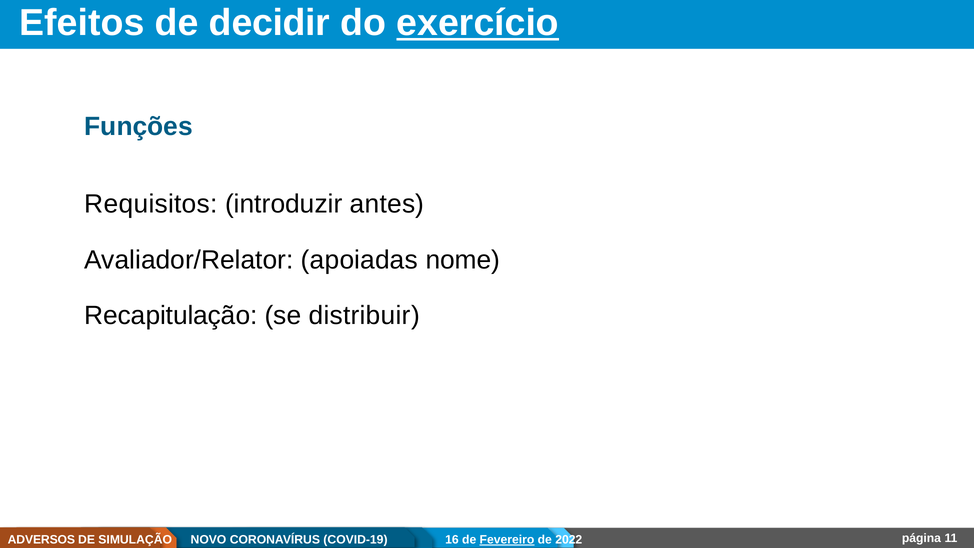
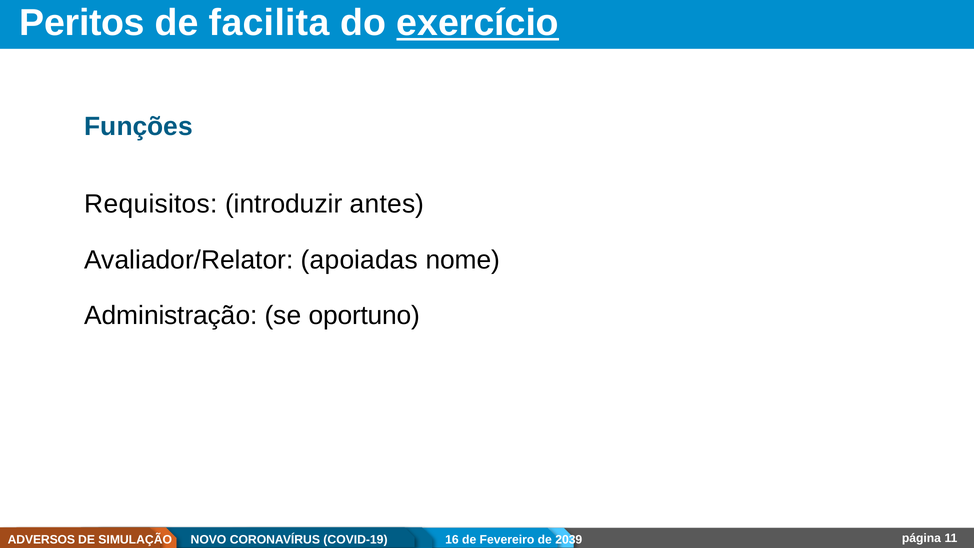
Efeitos: Efeitos -> Peritos
decidir: decidir -> facilita
Recapitulação: Recapitulação -> Administração
distribuir: distribuir -> oportuno
Fevereiro underline: present -> none
2022: 2022 -> 2039
